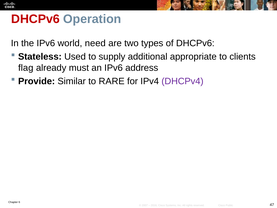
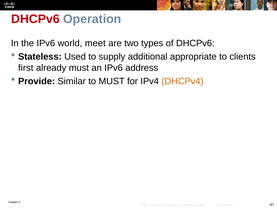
need: need -> meet
flag: flag -> first
to RARE: RARE -> MUST
DHCPv4 colour: purple -> orange
